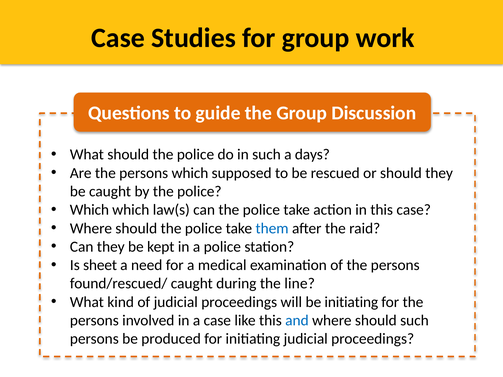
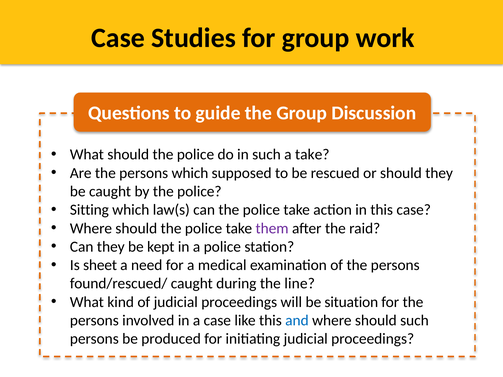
a days: days -> take
Which at (89, 210): Which -> Sitting
them colour: blue -> purple
be initiating: initiating -> situation
